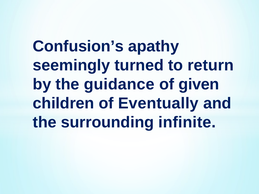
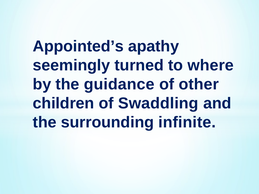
Confusion’s: Confusion’s -> Appointed’s
return: return -> where
given: given -> other
Eventually: Eventually -> Swaddling
